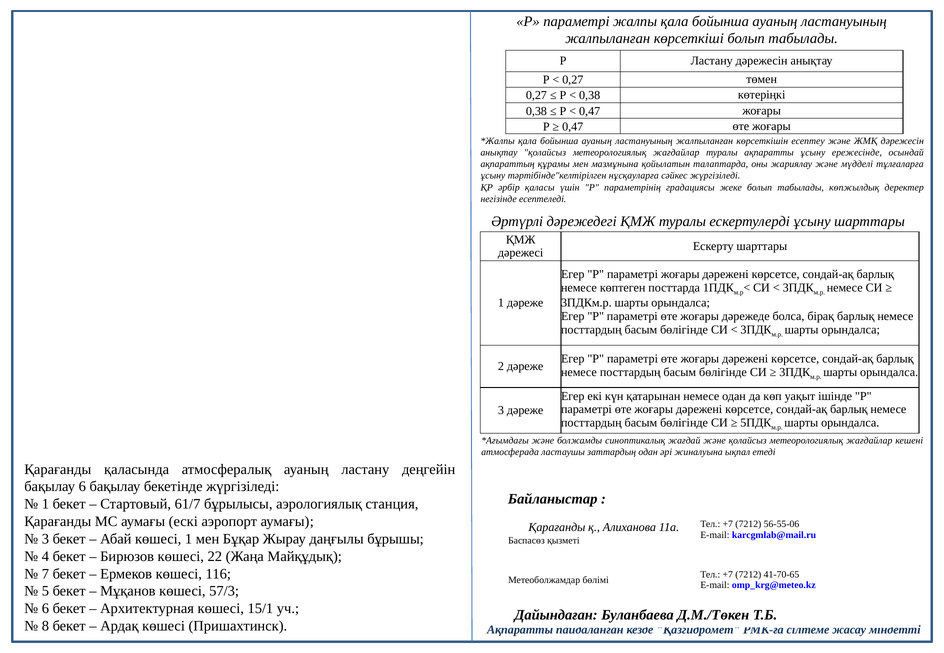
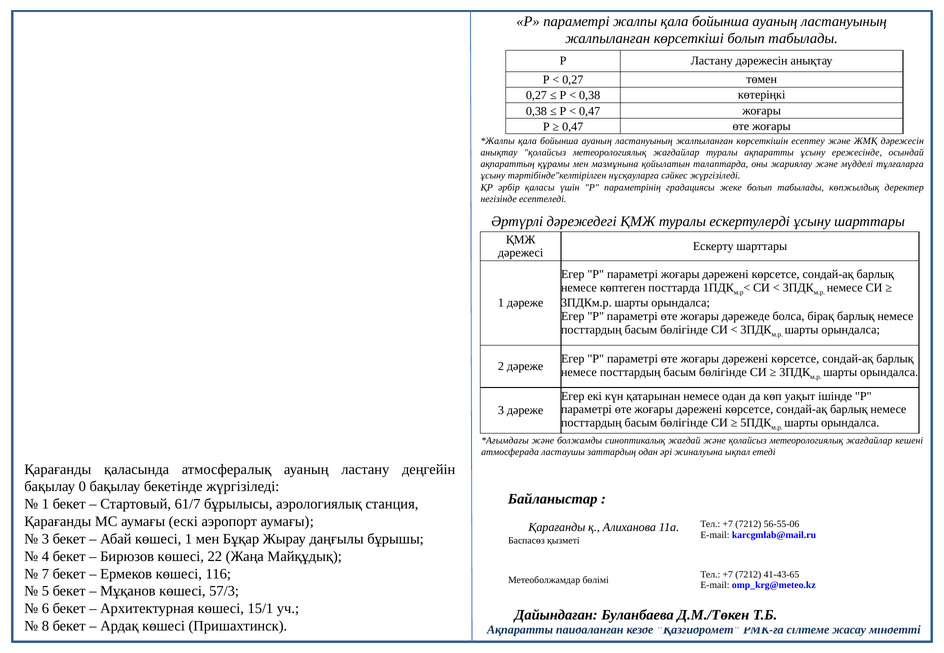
бақылау 6: 6 -> 0
41-70-65: 41-70-65 -> 41-43-65
